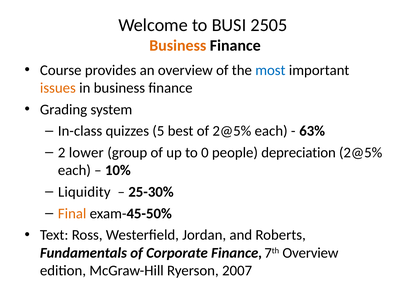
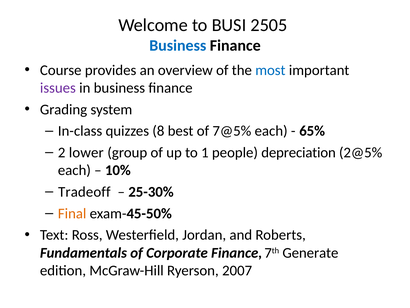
Business at (178, 46) colour: orange -> blue
issues colour: orange -> purple
5: 5 -> 8
of 2@5%: 2@5% -> 7@5%
63%: 63% -> 65%
0: 0 -> 1
Liquidity: Liquidity -> Tradeoff
7th Overview: Overview -> Generate
